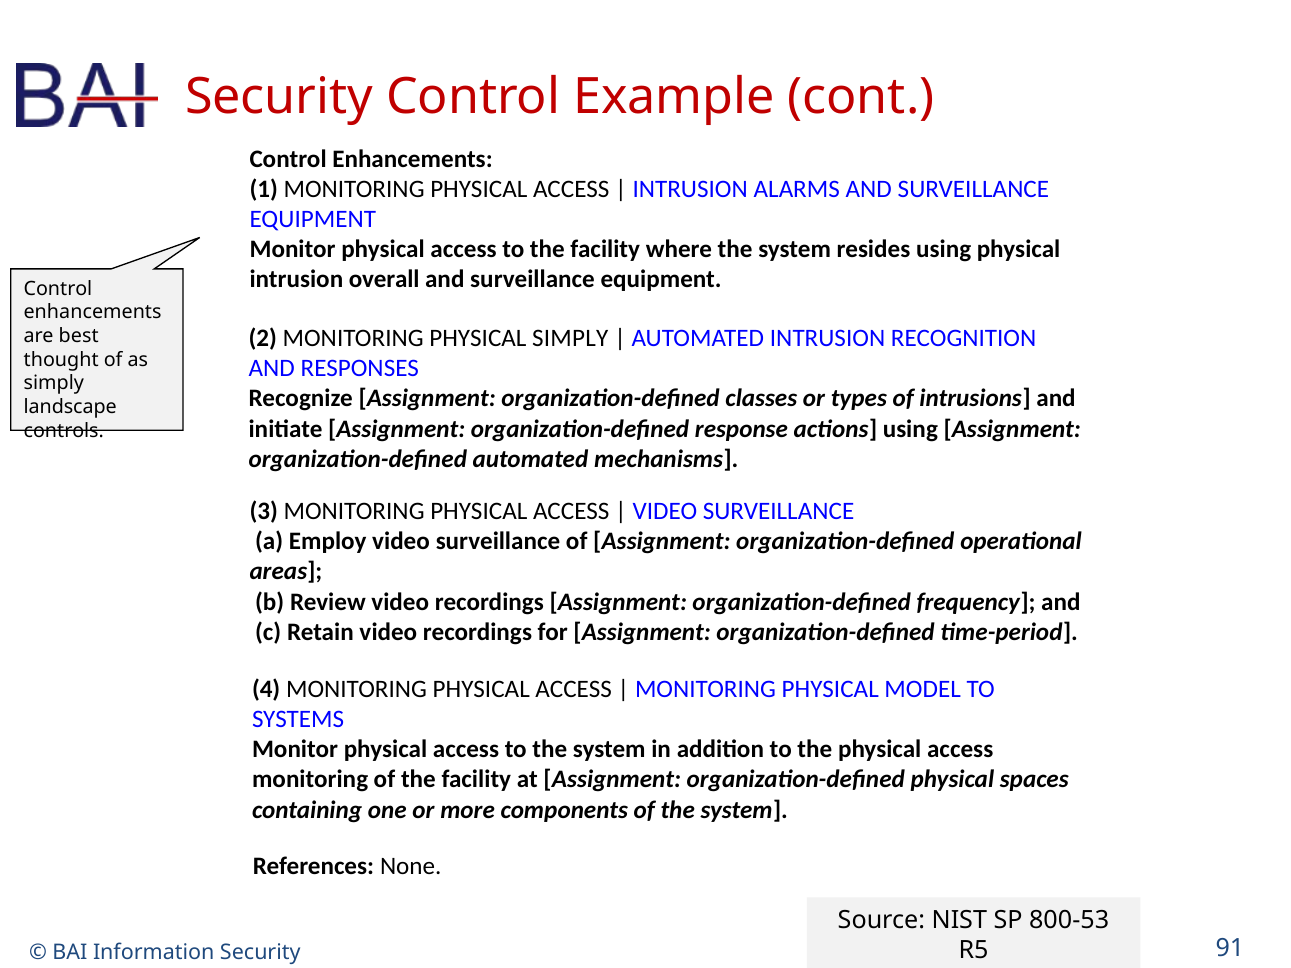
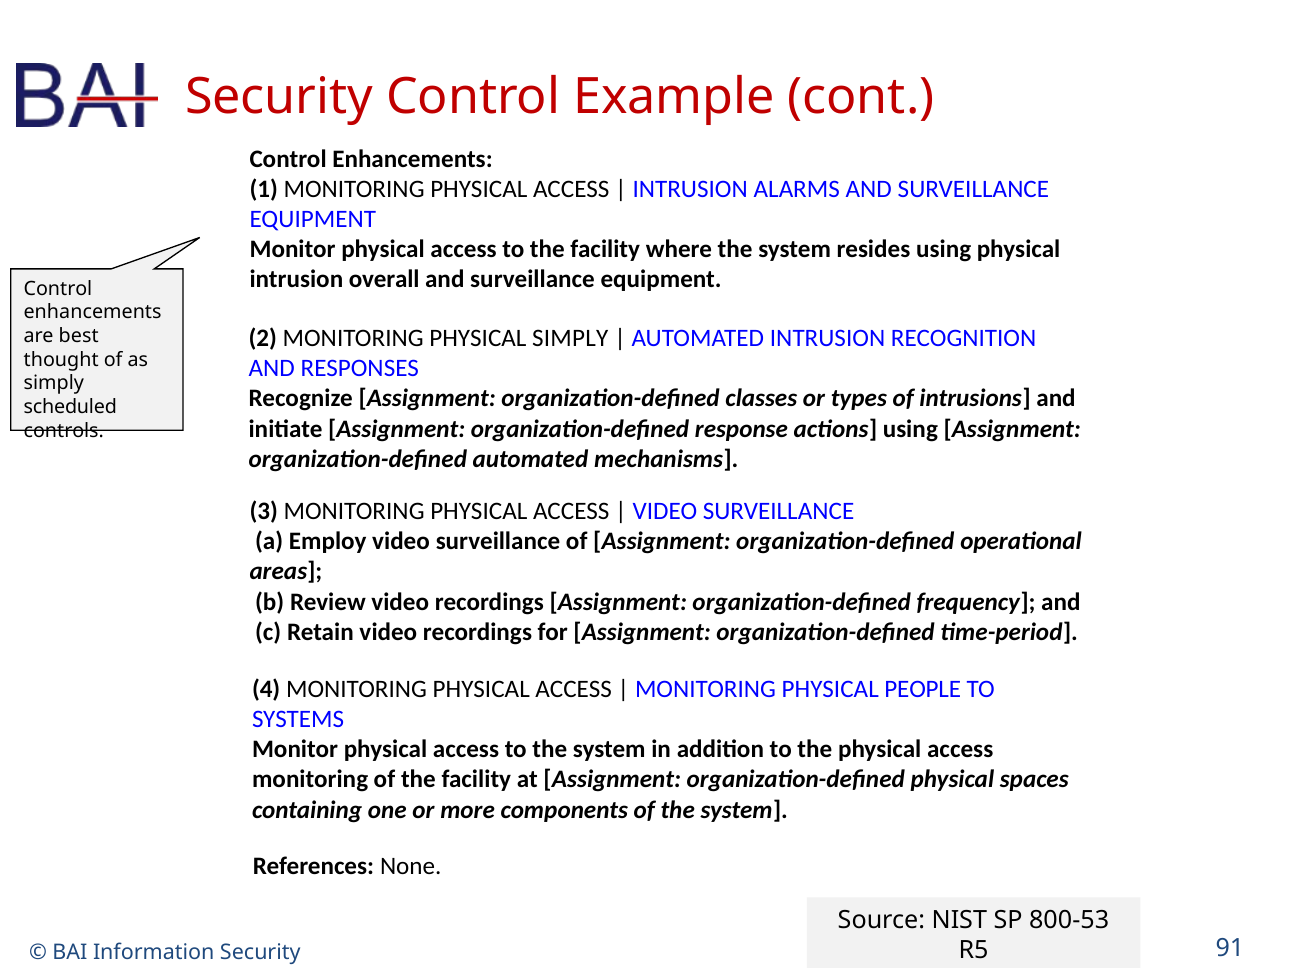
landscape: landscape -> scheduled
MODEL: MODEL -> PEOPLE
